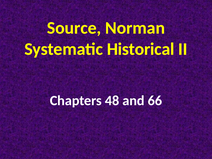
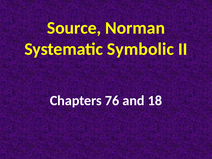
Historical: Historical -> Symbolic
48: 48 -> 76
66: 66 -> 18
